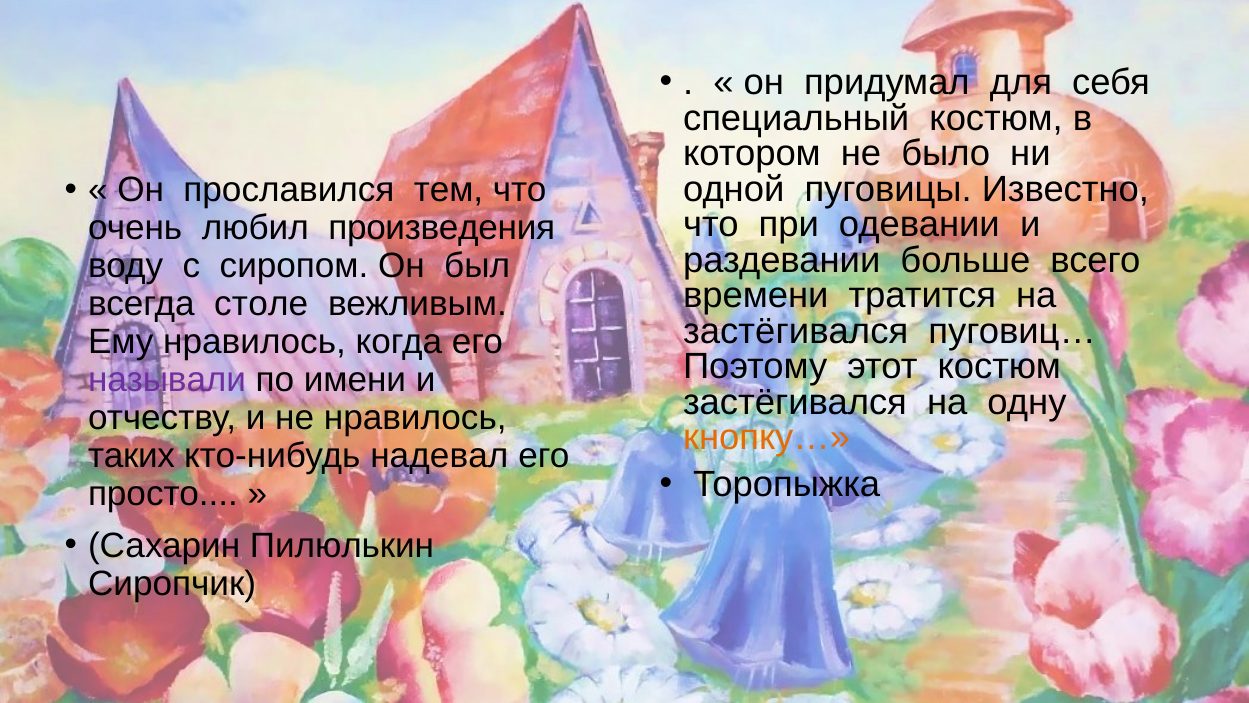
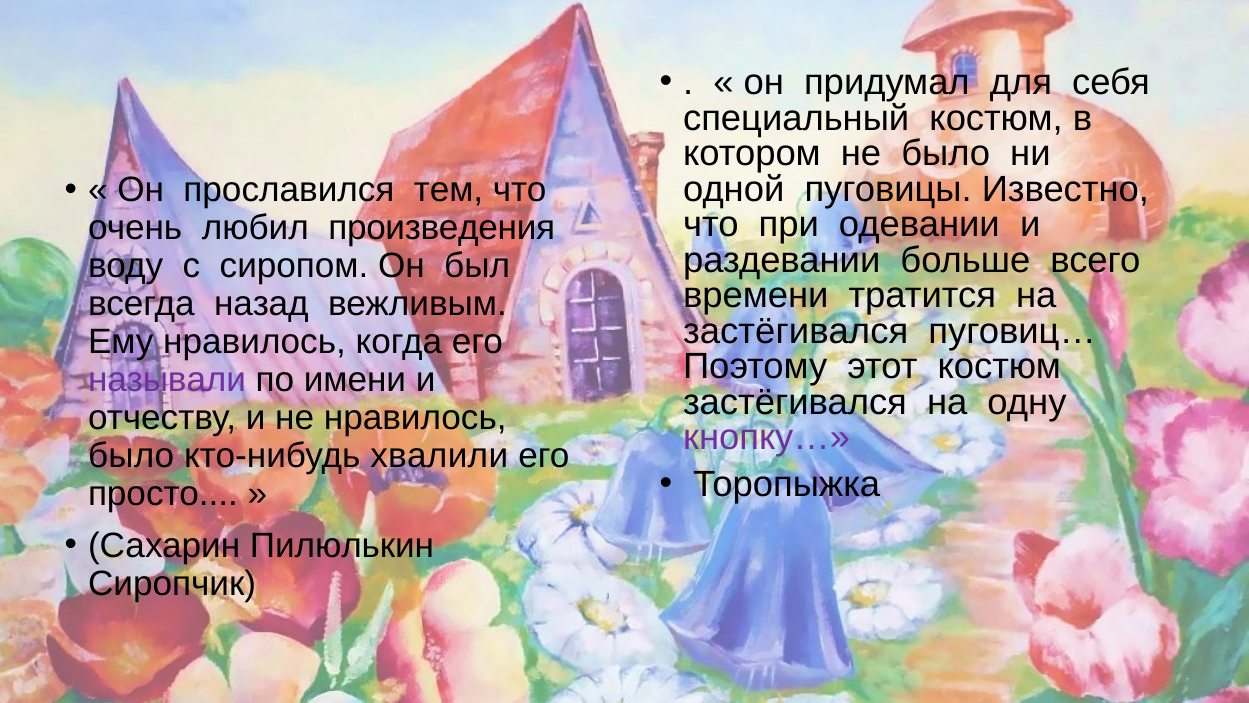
столе: столе -> назад
кнопку… colour: orange -> purple
таких at (131, 456): таких -> было
надевал: надевал -> хвалили
